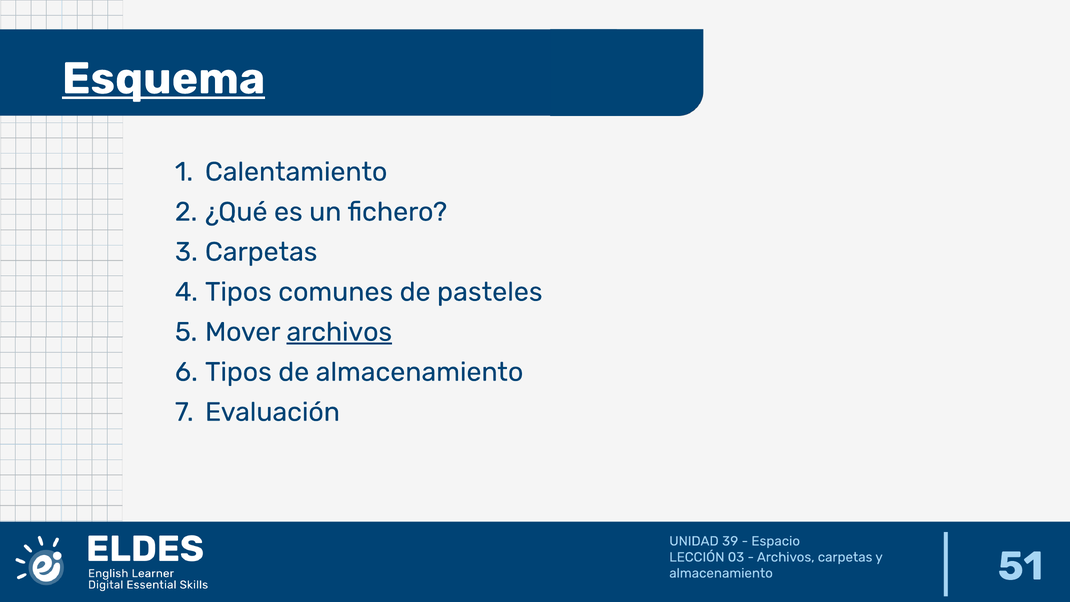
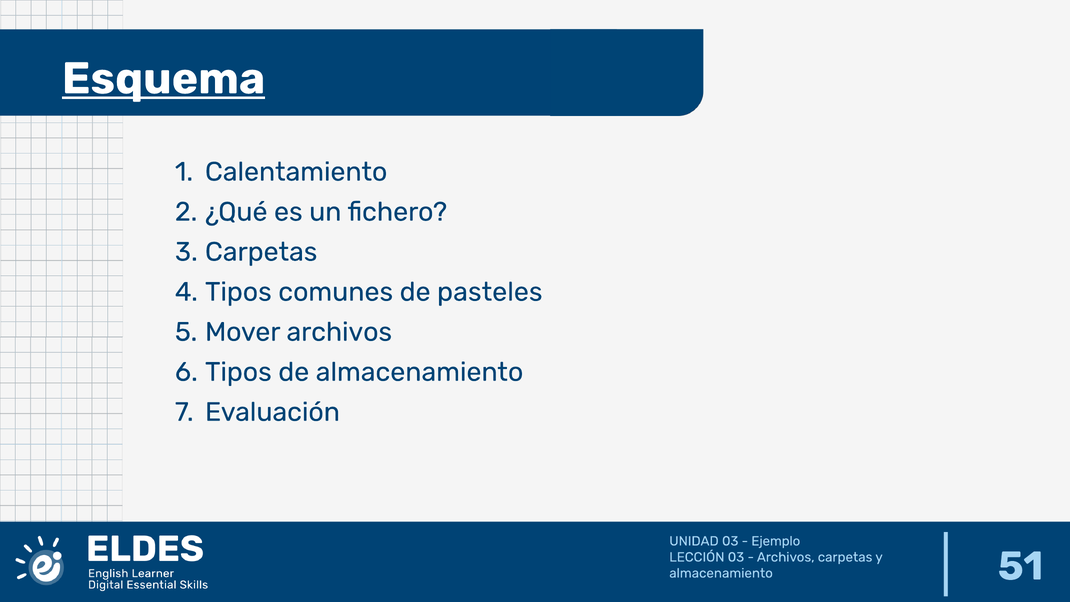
archivos at (339, 332) underline: present -> none
UNIDAD 39: 39 -> 03
Espacio: Espacio -> Ejemplo
